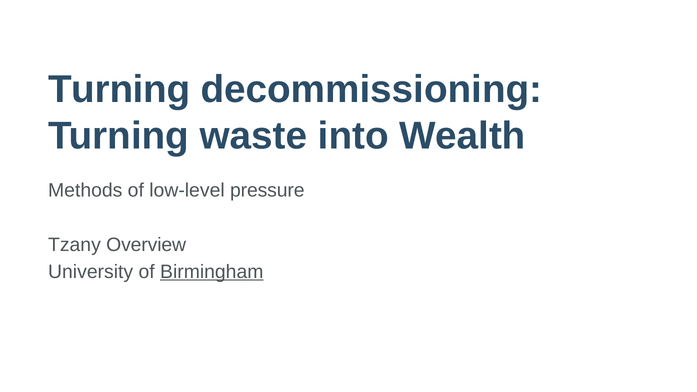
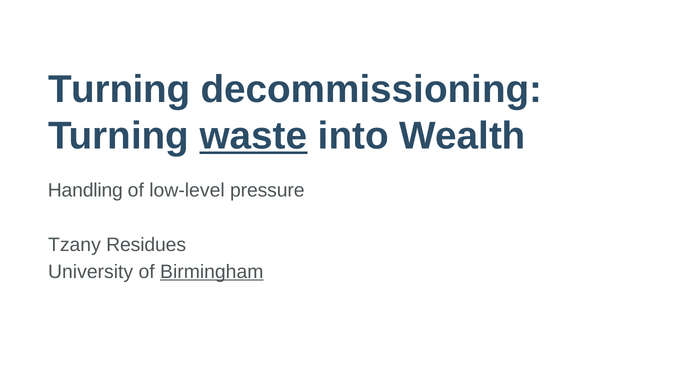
waste underline: none -> present
Methods: Methods -> Handling
Overview: Overview -> Residues
